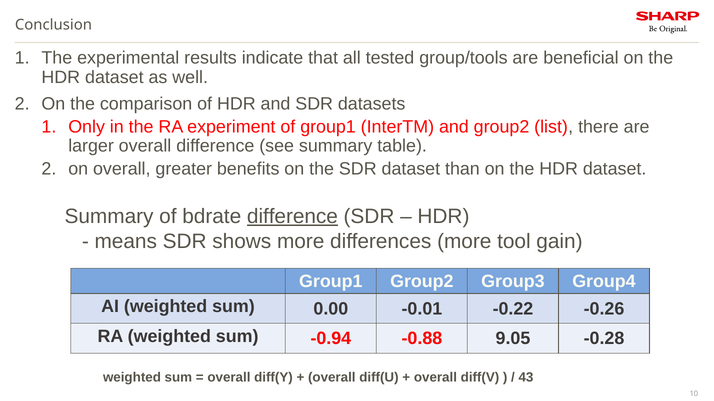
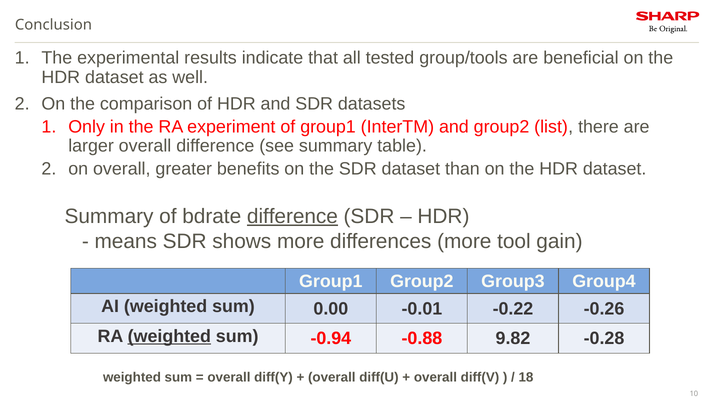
weighted at (169, 337) underline: none -> present
9.05: 9.05 -> 9.82
43: 43 -> 18
